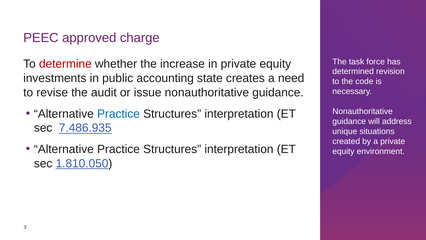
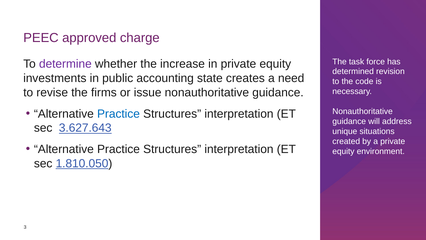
determine colour: red -> purple
audit: audit -> firms
7.486.935: 7.486.935 -> 3.627.643
